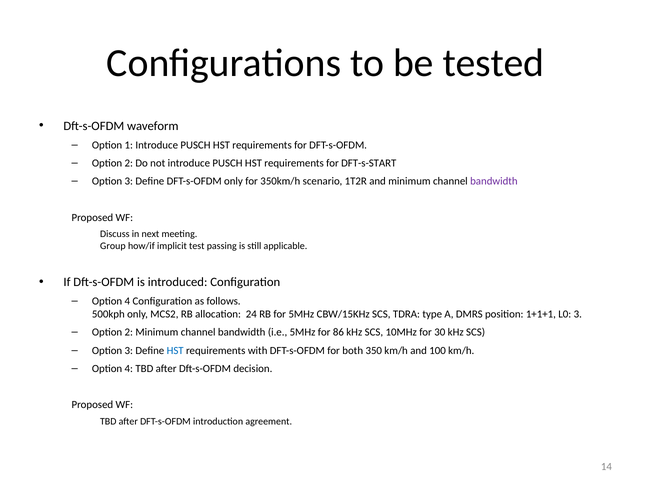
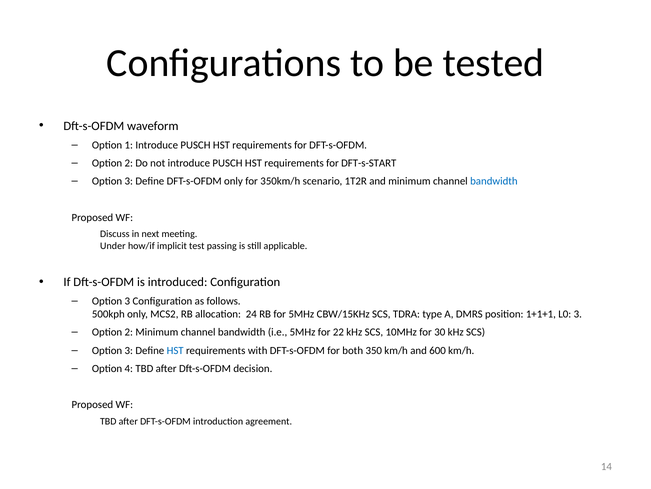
bandwidth at (494, 181) colour: purple -> blue
Group: Group -> Under
4 at (127, 301): 4 -> 3
86: 86 -> 22
100: 100 -> 600
